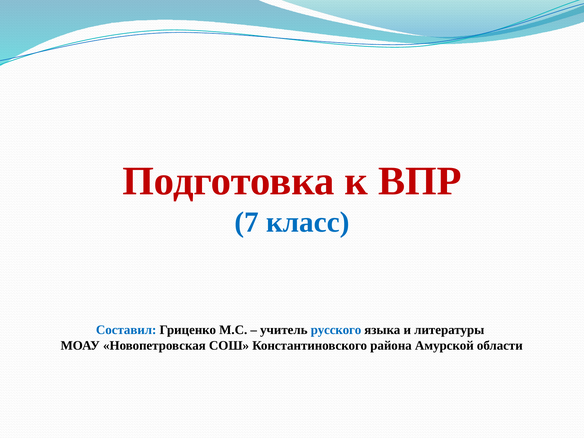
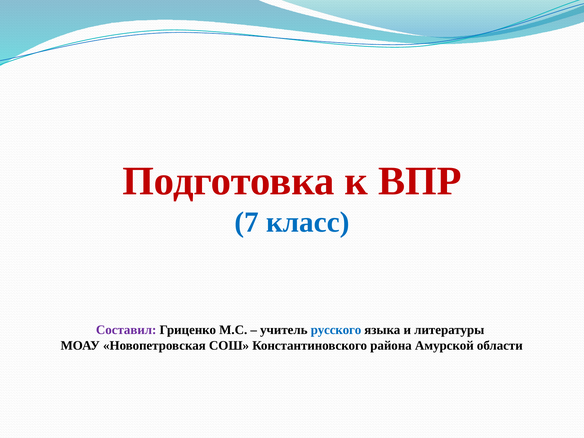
Составил colour: blue -> purple
